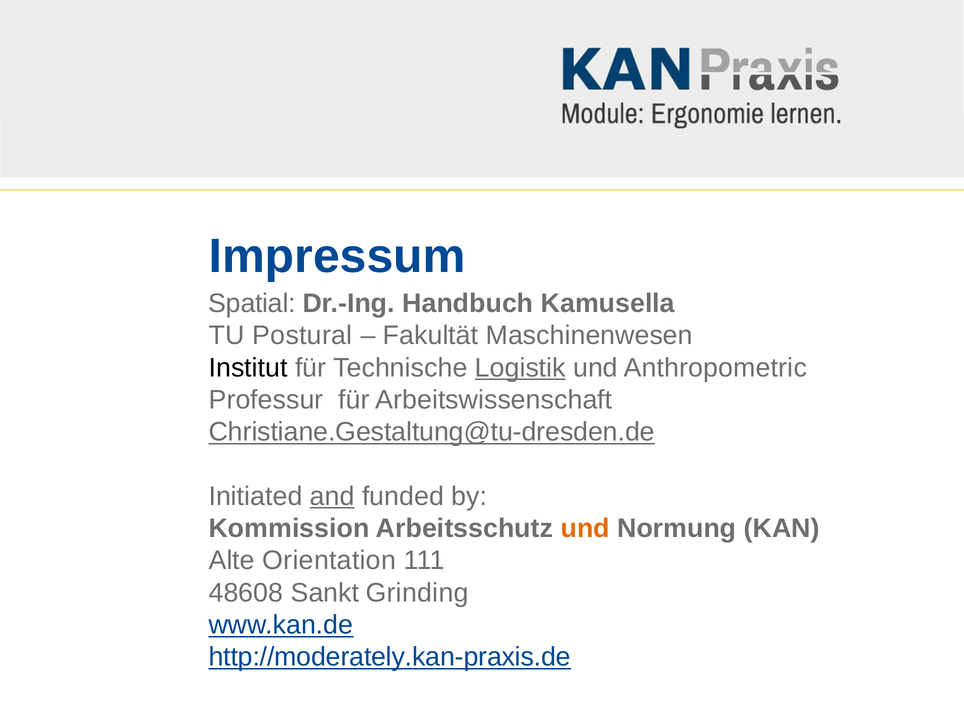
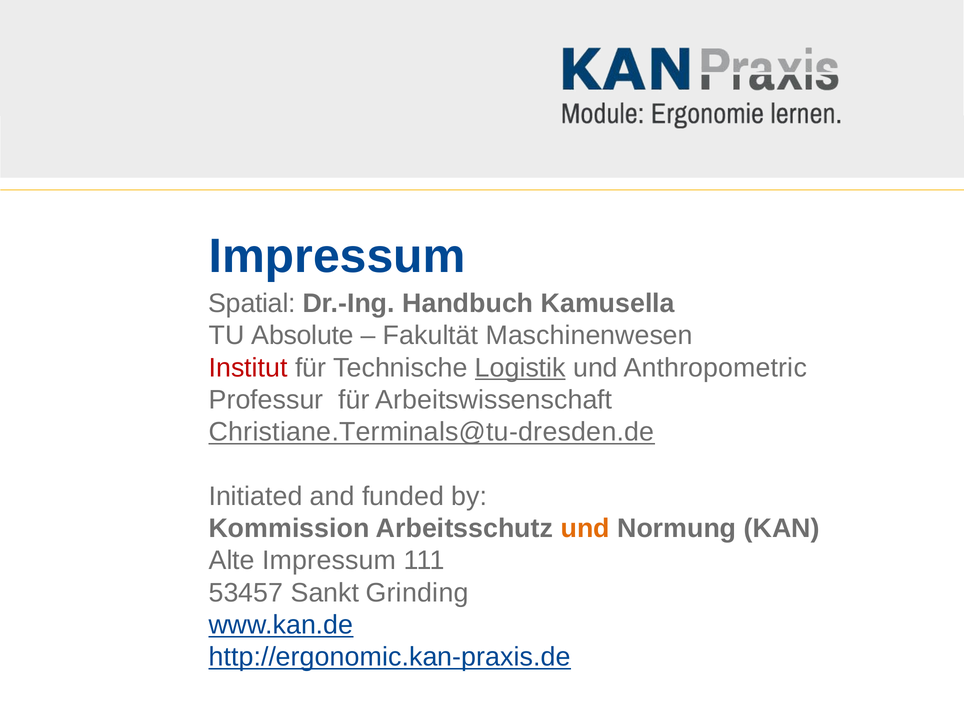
Postural: Postural -> Absolute
Institut colour: black -> red
Christiane.Gestaltung@tu-dresden.de: Christiane.Gestaltung@tu-dresden.de -> Christiane.Terminals@tu-dresden.de
and underline: present -> none
Alte Orientation: Orientation -> Impressum
48608: 48608 -> 53457
http://moderately.kan-praxis.de: http://moderately.kan-praxis.de -> http://ergonomic.kan-praxis.de
